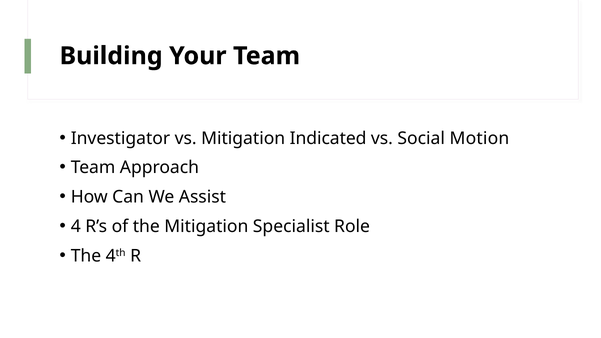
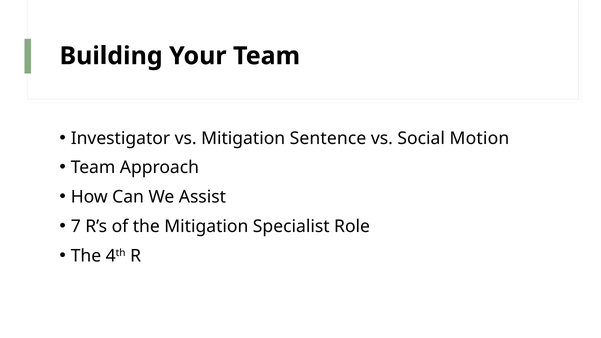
Indicated: Indicated -> Sentence
4: 4 -> 7
